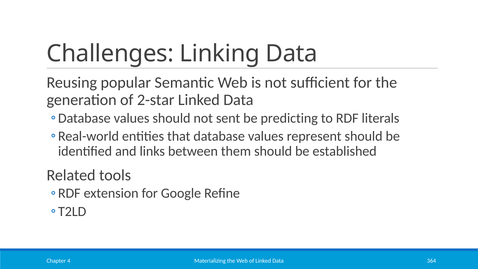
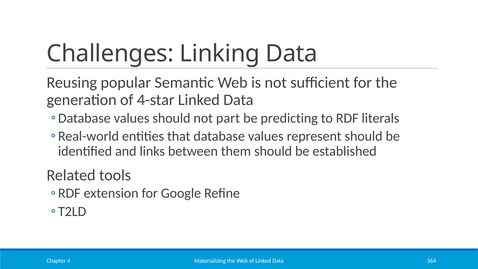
2-star: 2-star -> 4-star
sent: sent -> part
